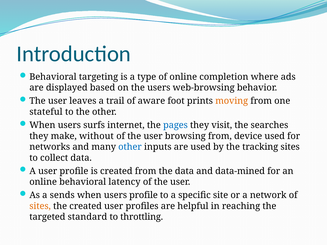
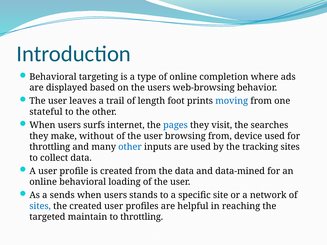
aware: aware -> length
moving colour: orange -> blue
networks at (50, 147): networks -> throttling
latency: latency -> loading
users profile: profile -> stands
sites at (40, 206) colour: orange -> blue
standard: standard -> maintain
